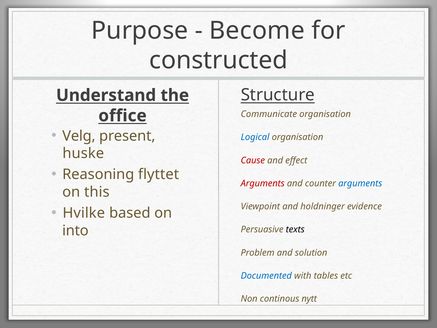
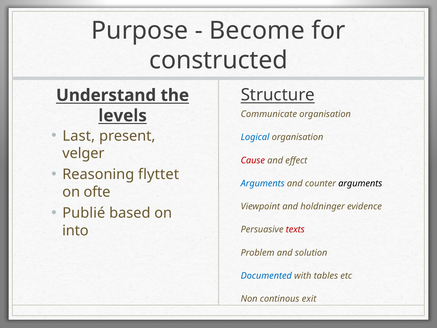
office: office -> levels
Velg: Velg -> Last
huske: huske -> velger
Arguments at (263, 183) colour: red -> blue
arguments at (360, 183) colour: blue -> black
this: this -> ofte
Hvilke: Hvilke -> Publié
texts colour: black -> red
nytt: nytt -> exit
